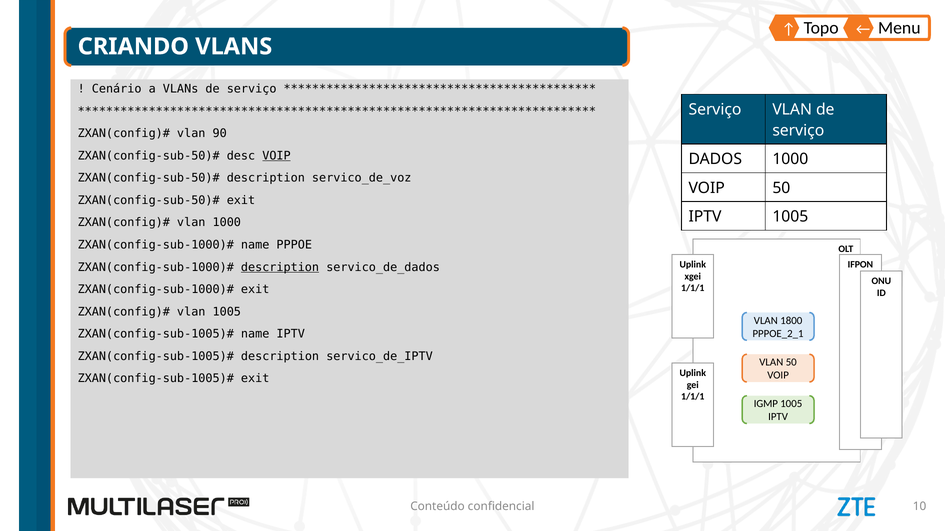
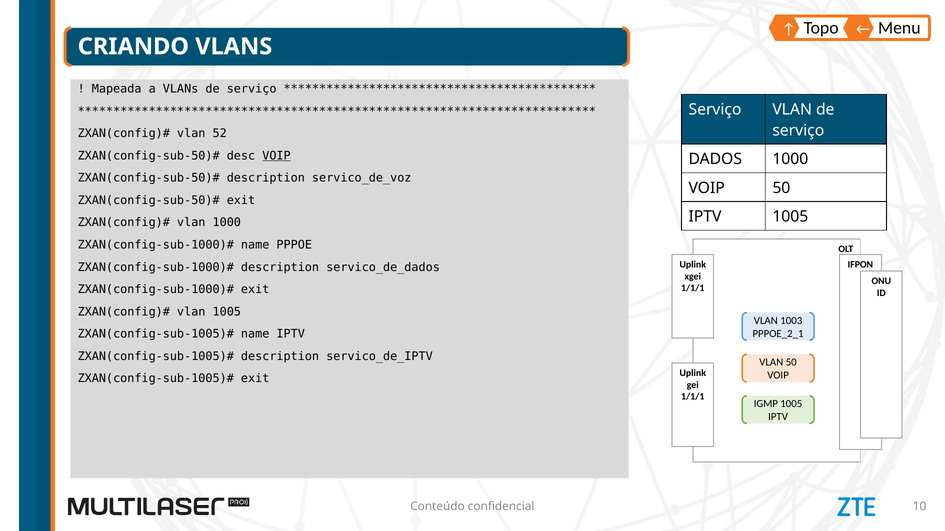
Cenário: Cenário -> Mapeada
90: 90 -> 52
description at (280, 267) underline: present -> none
1800: 1800 -> 1003
